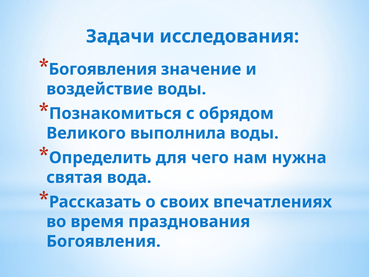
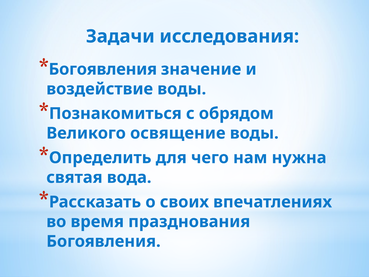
выполнила: выполнила -> освящение
